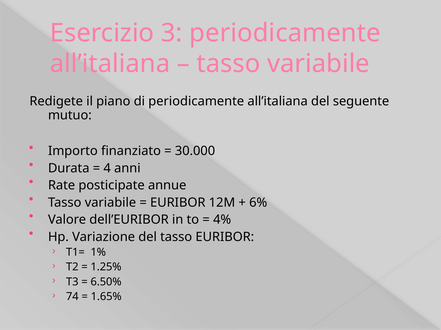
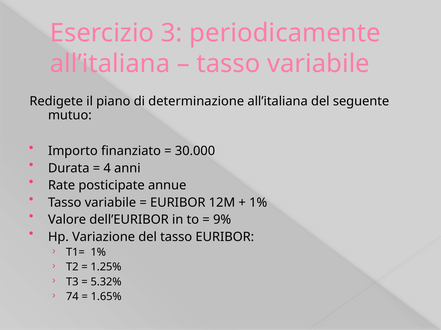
di periodicamente: periodicamente -> determinazione
6% at (258, 203): 6% -> 1%
4%: 4% -> 9%
6.50%: 6.50% -> 5.32%
